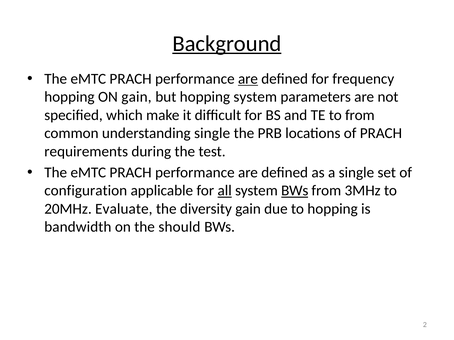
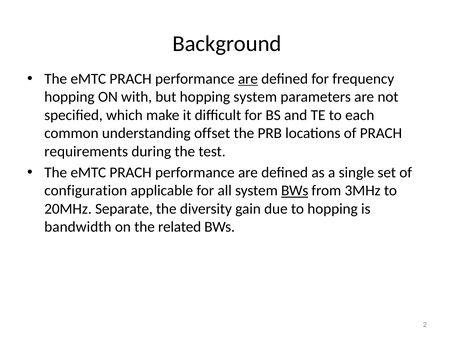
Background underline: present -> none
ON gain: gain -> with
to from: from -> each
understanding single: single -> offset
all underline: present -> none
Evaluate: Evaluate -> Separate
should: should -> related
